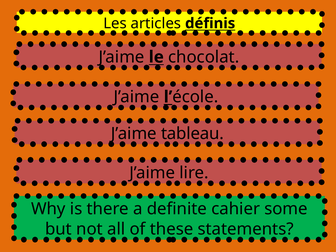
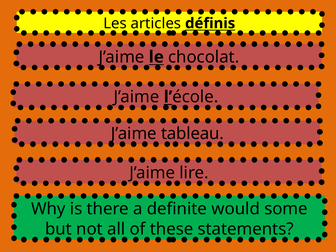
cahier: cahier -> would
